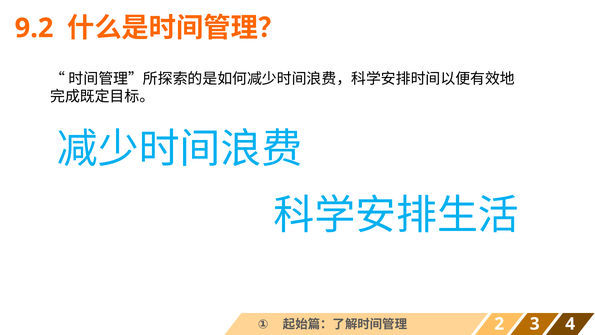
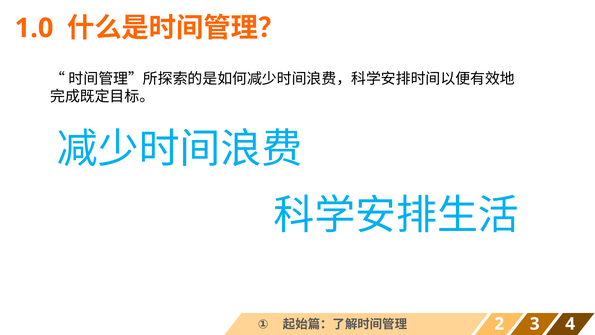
9.2: 9.2 -> 1.0
